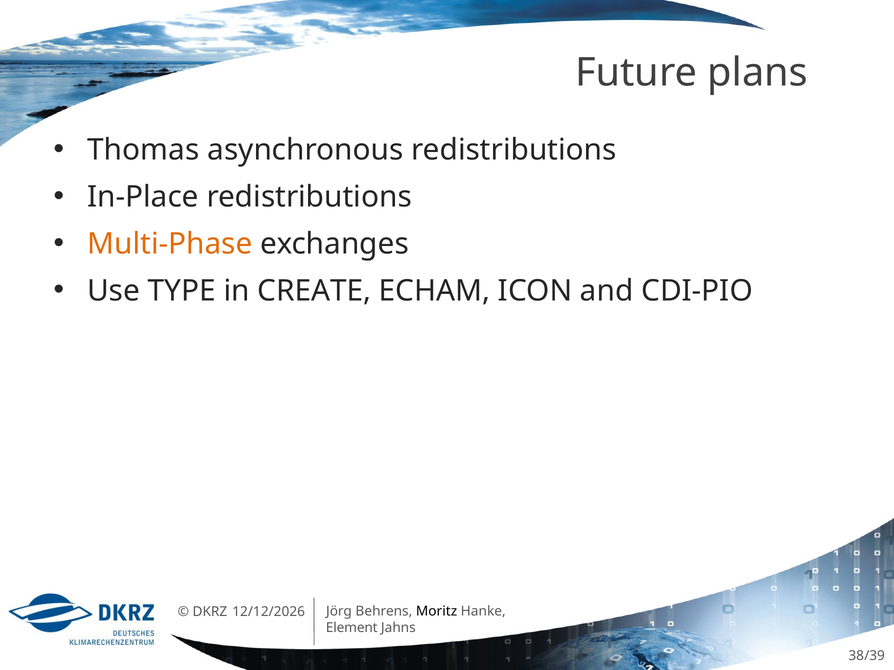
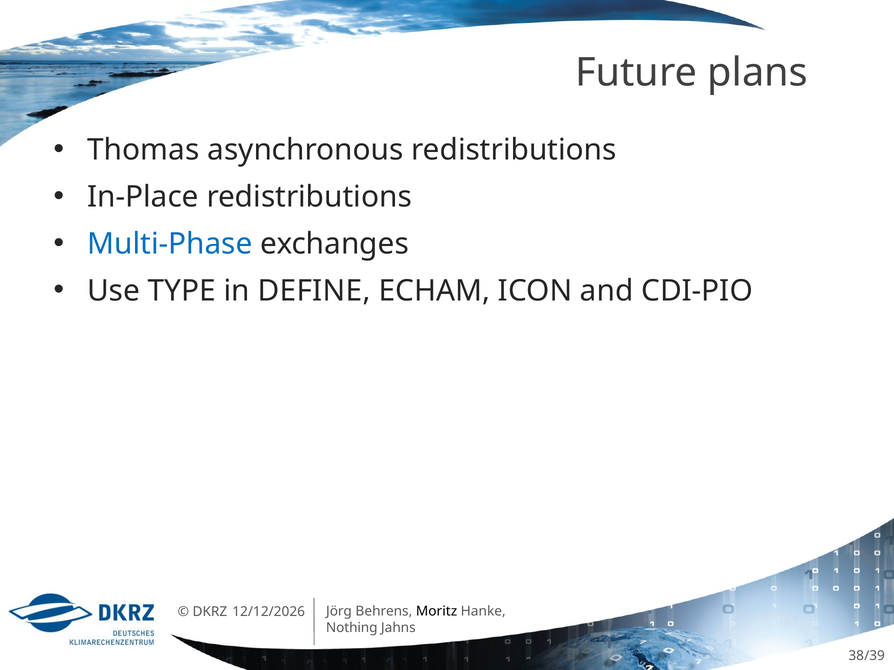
Multi-Phase colour: orange -> blue
CREATE: CREATE -> DEFINE
Element: Element -> Nothing
